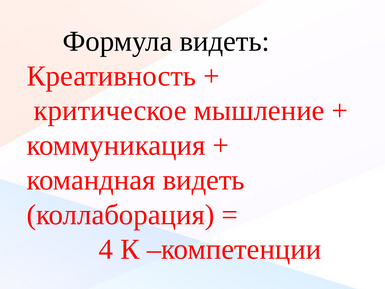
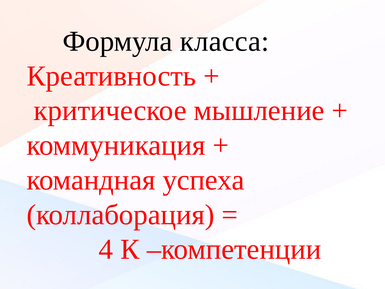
Формула видеть: видеть -> класса
командная видеть: видеть -> успеха
